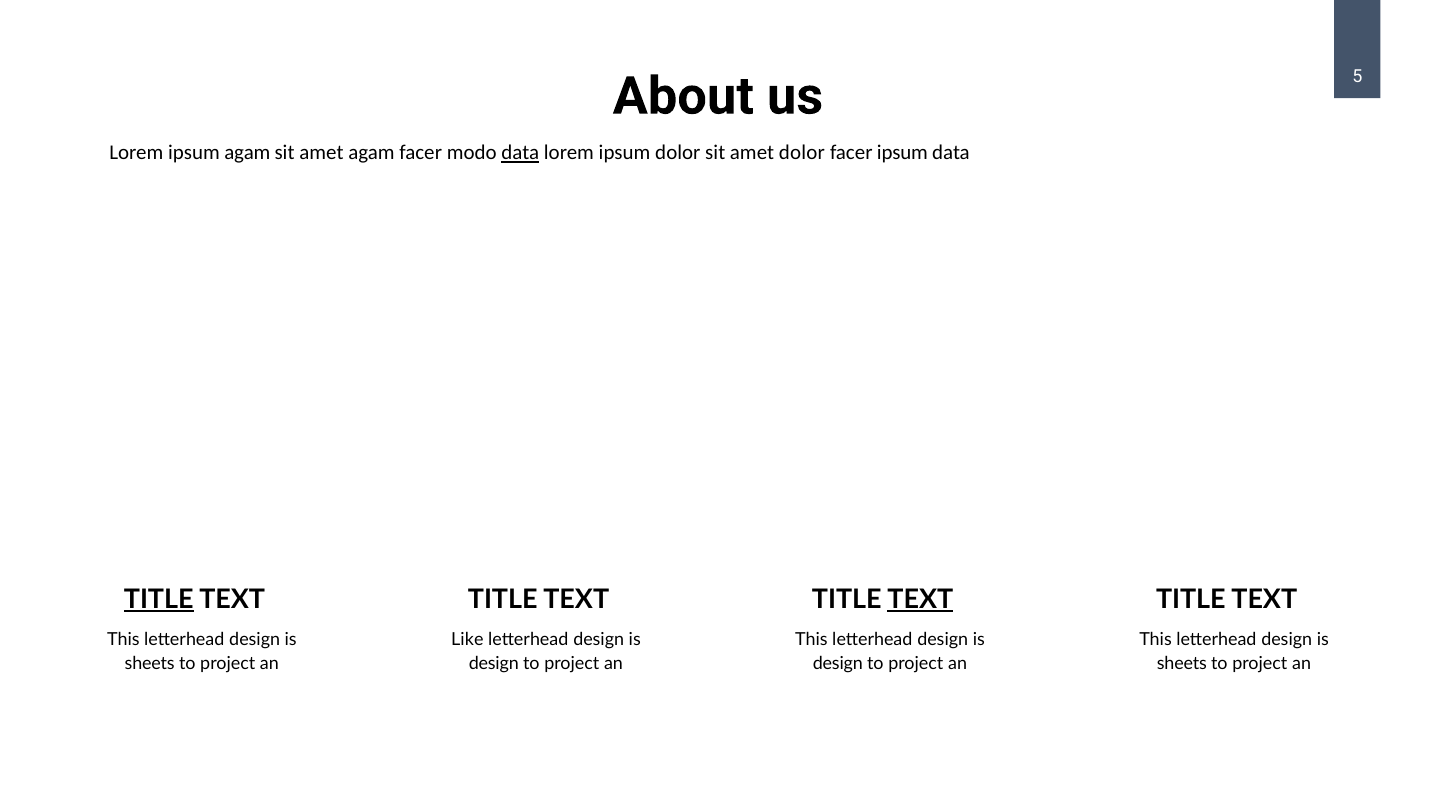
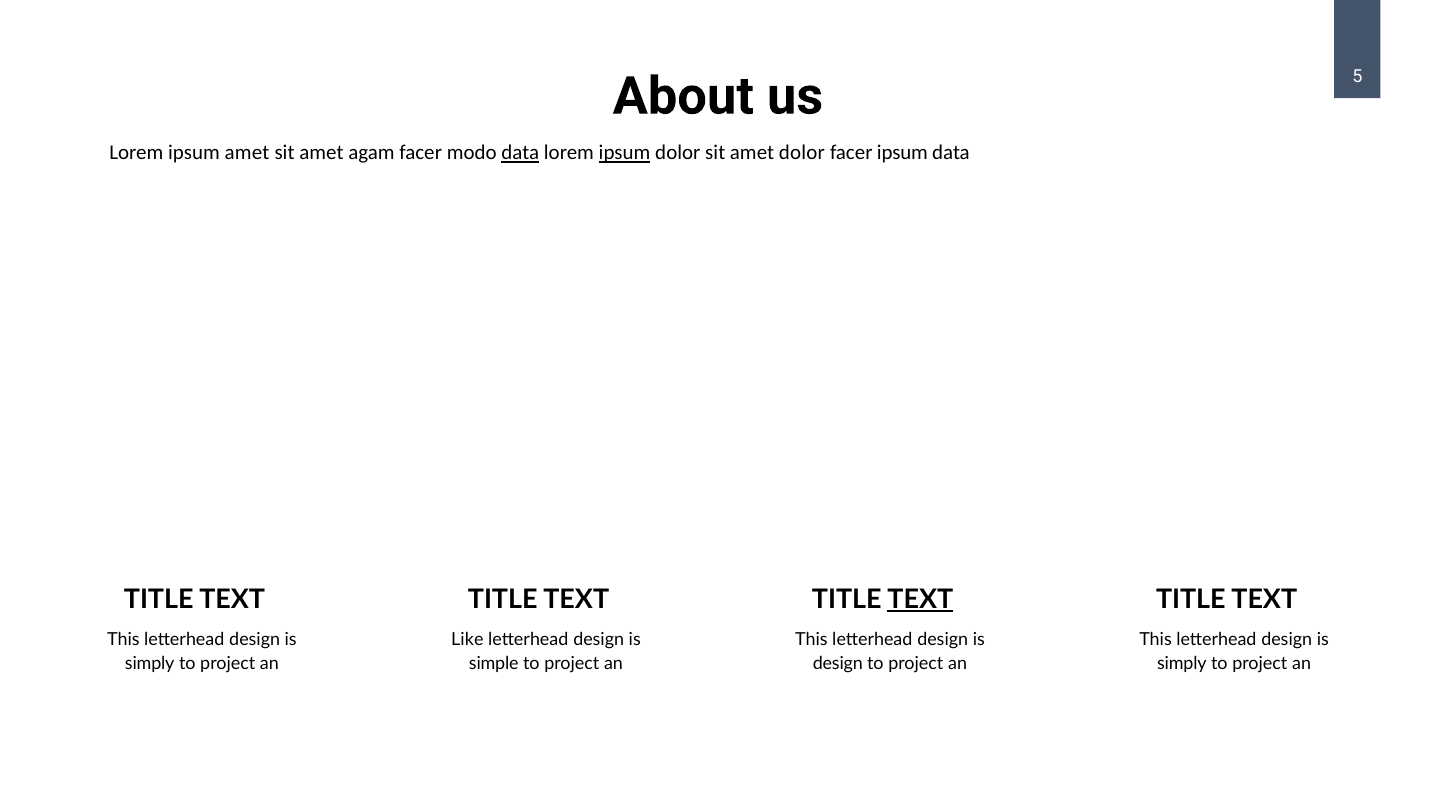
ipsum agam: agam -> amet
ipsum at (625, 153) underline: none -> present
TITLE at (159, 599) underline: present -> none
sheets at (150, 664): sheets -> simply
design at (494, 664): design -> simple
sheets at (1182, 664): sheets -> simply
